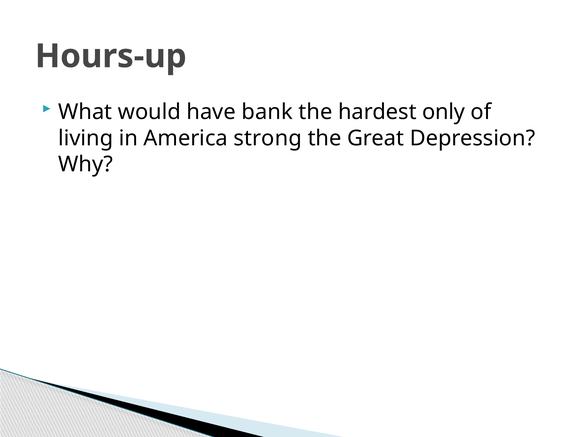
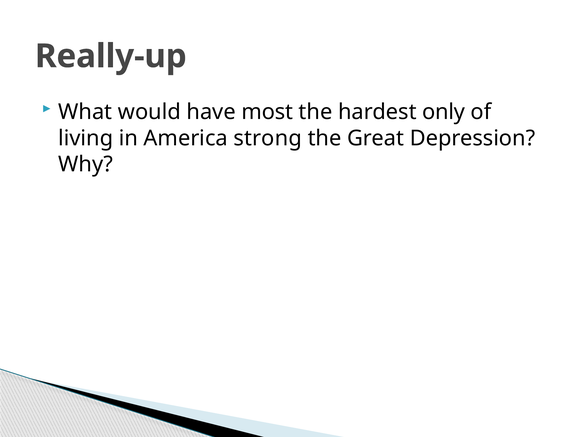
Hours-up: Hours-up -> Really-up
bank: bank -> most
